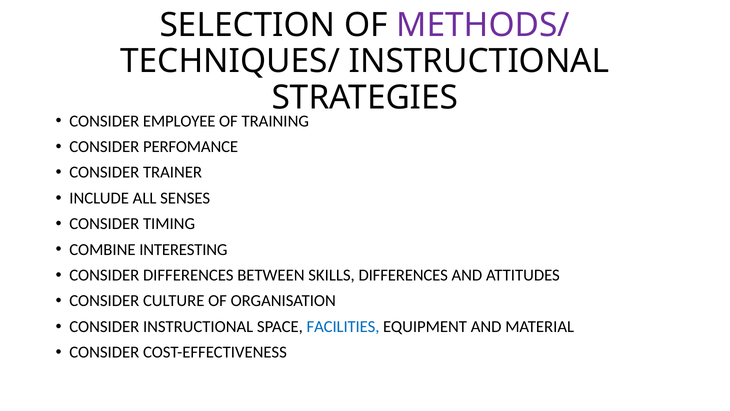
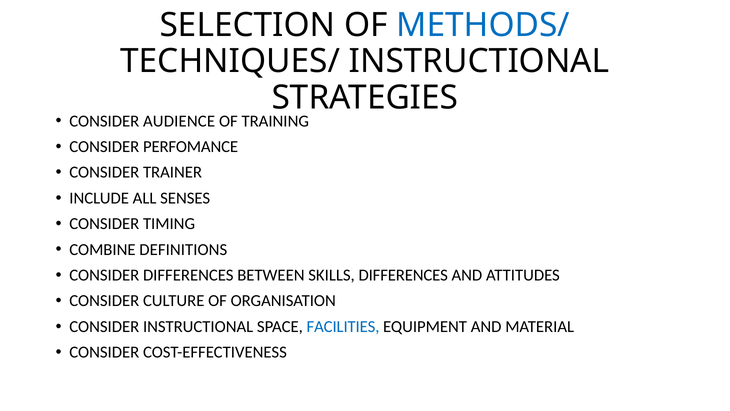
METHODS/ colour: purple -> blue
EMPLOYEE: EMPLOYEE -> AUDIENCE
INTERESTING: INTERESTING -> DEFINITIONS
